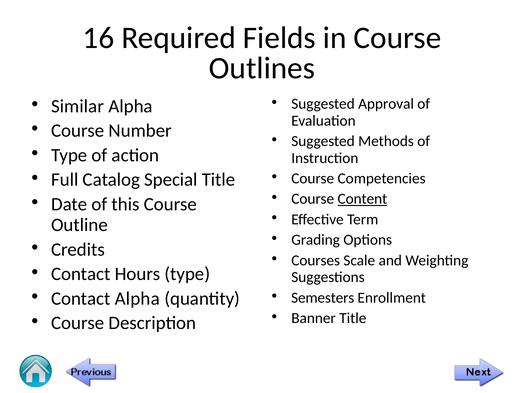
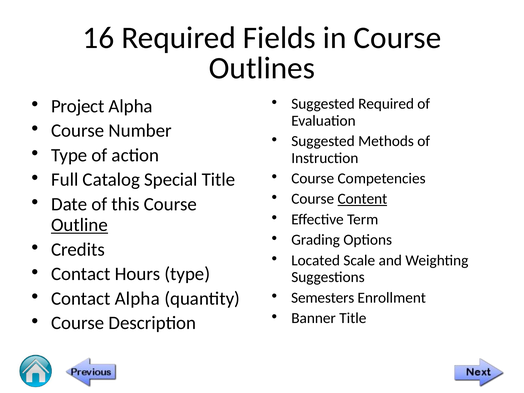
Suggested Approval: Approval -> Required
Similar: Similar -> Project
Outline underline: none -> present
Courses: Courses -> Located
